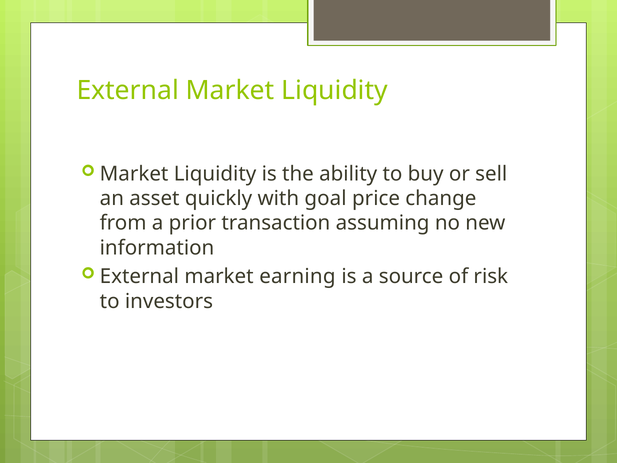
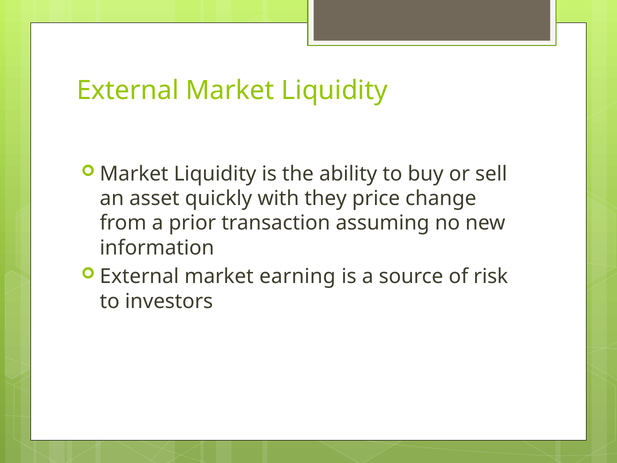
goal: goal -> they
